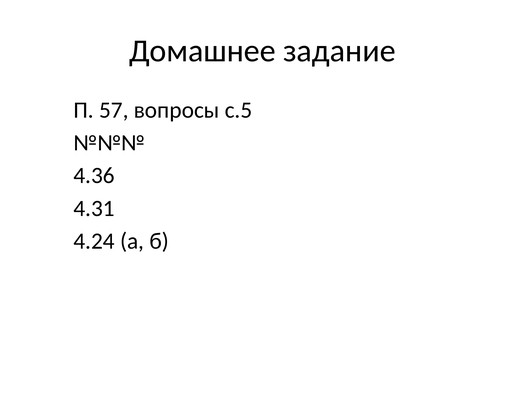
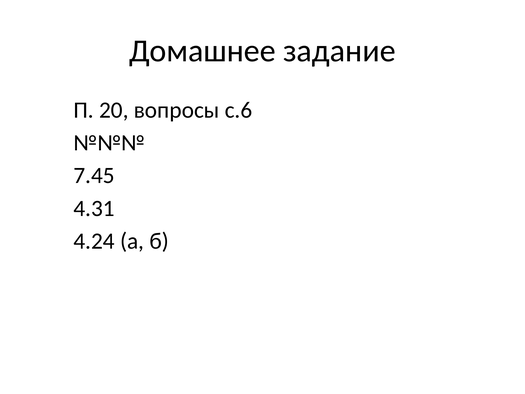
57: 57 -> 20
с.5: с.5 -> с.6
4.36: 4.36 -> 7.45
